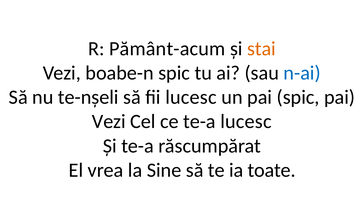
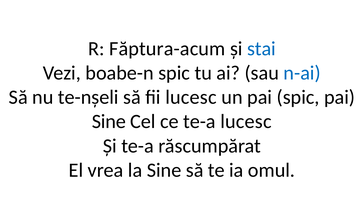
Pământ-acum: Pământ-acum -> Făptura-acum
stai colour: orange -> blue
Vezi at (109, 121): Vezi -> Sine
toate: toate -> omul
